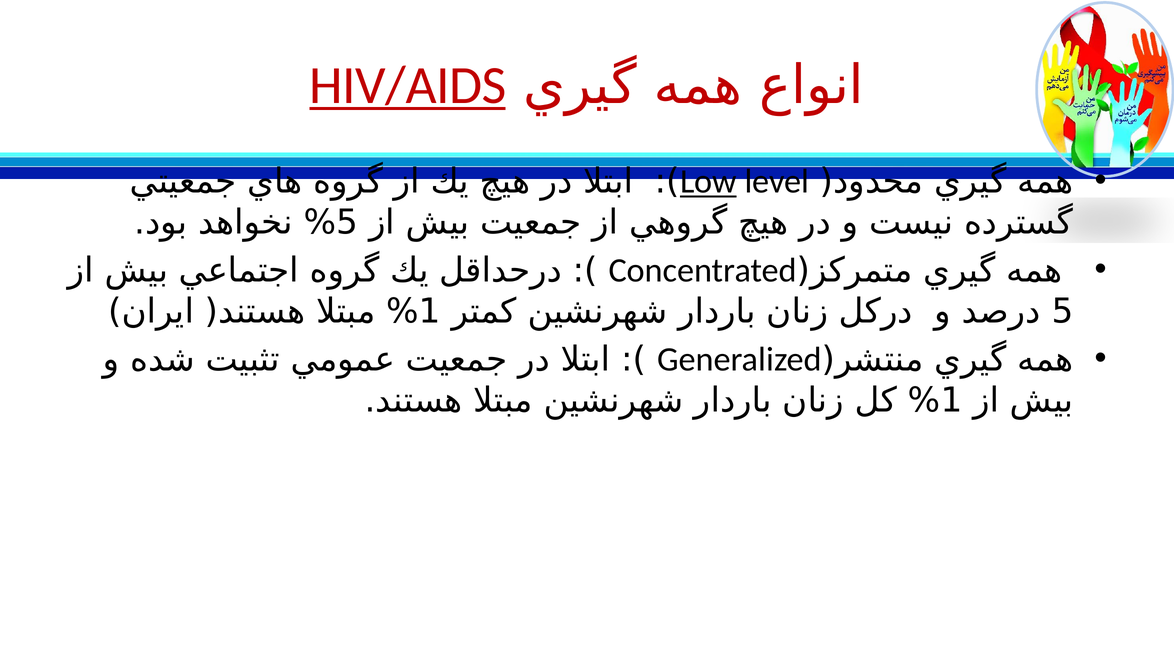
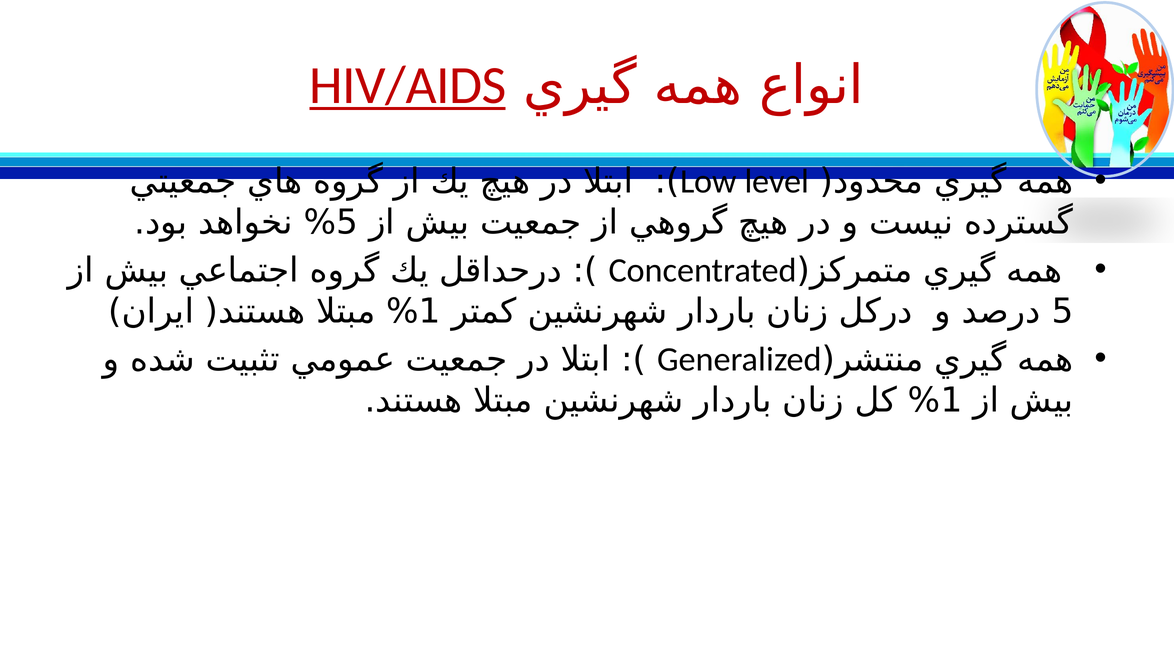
Low underline: present -> none
